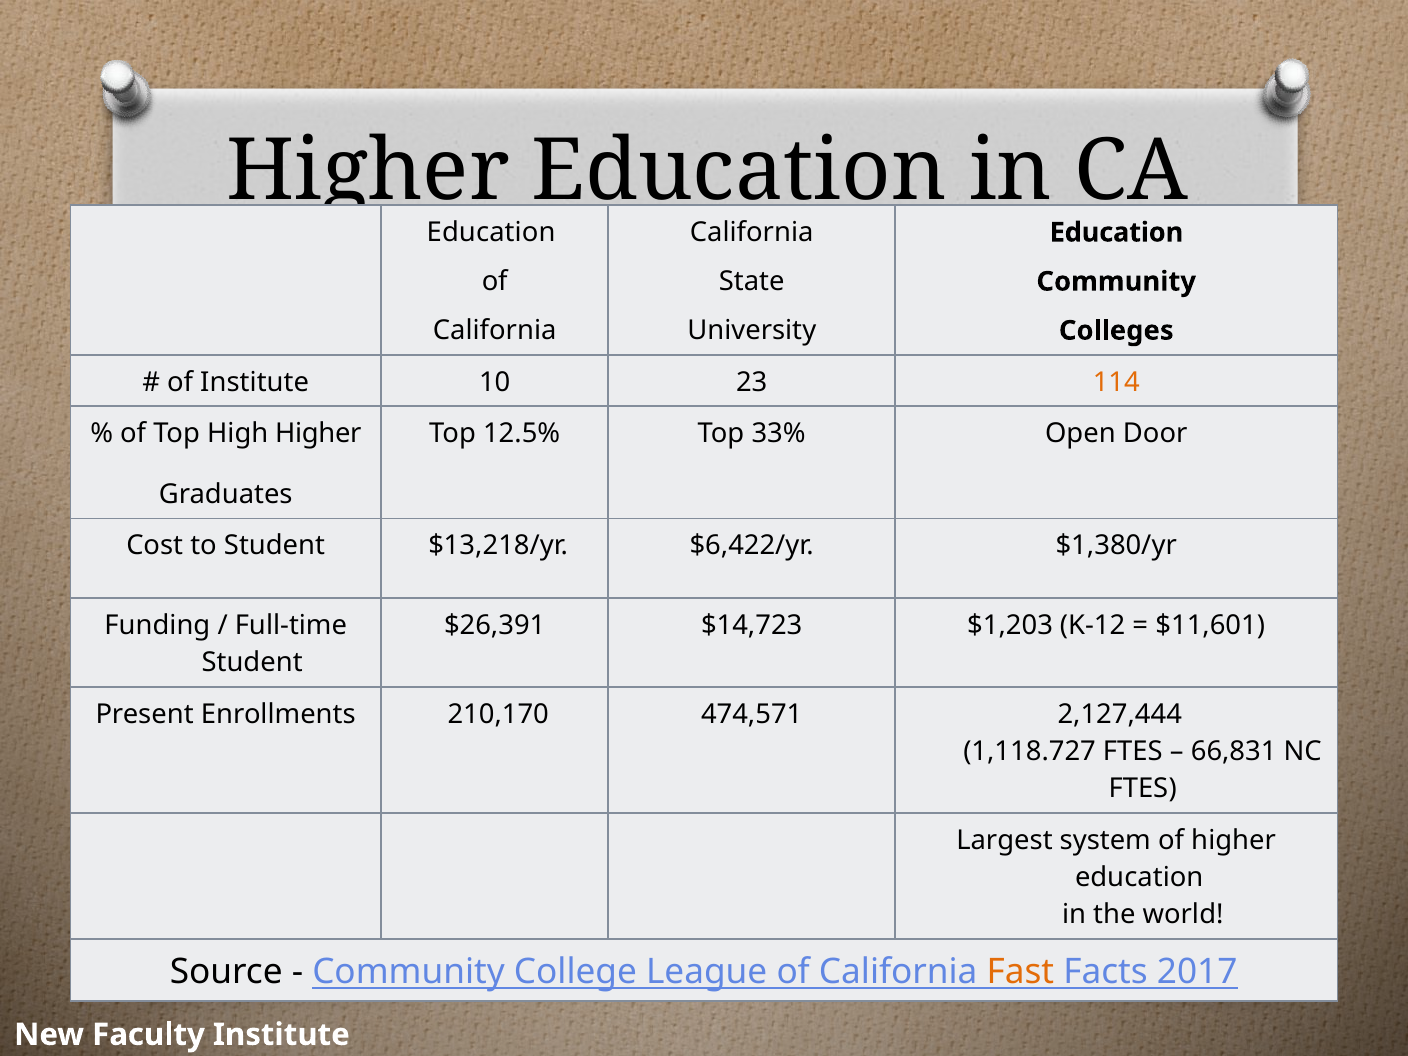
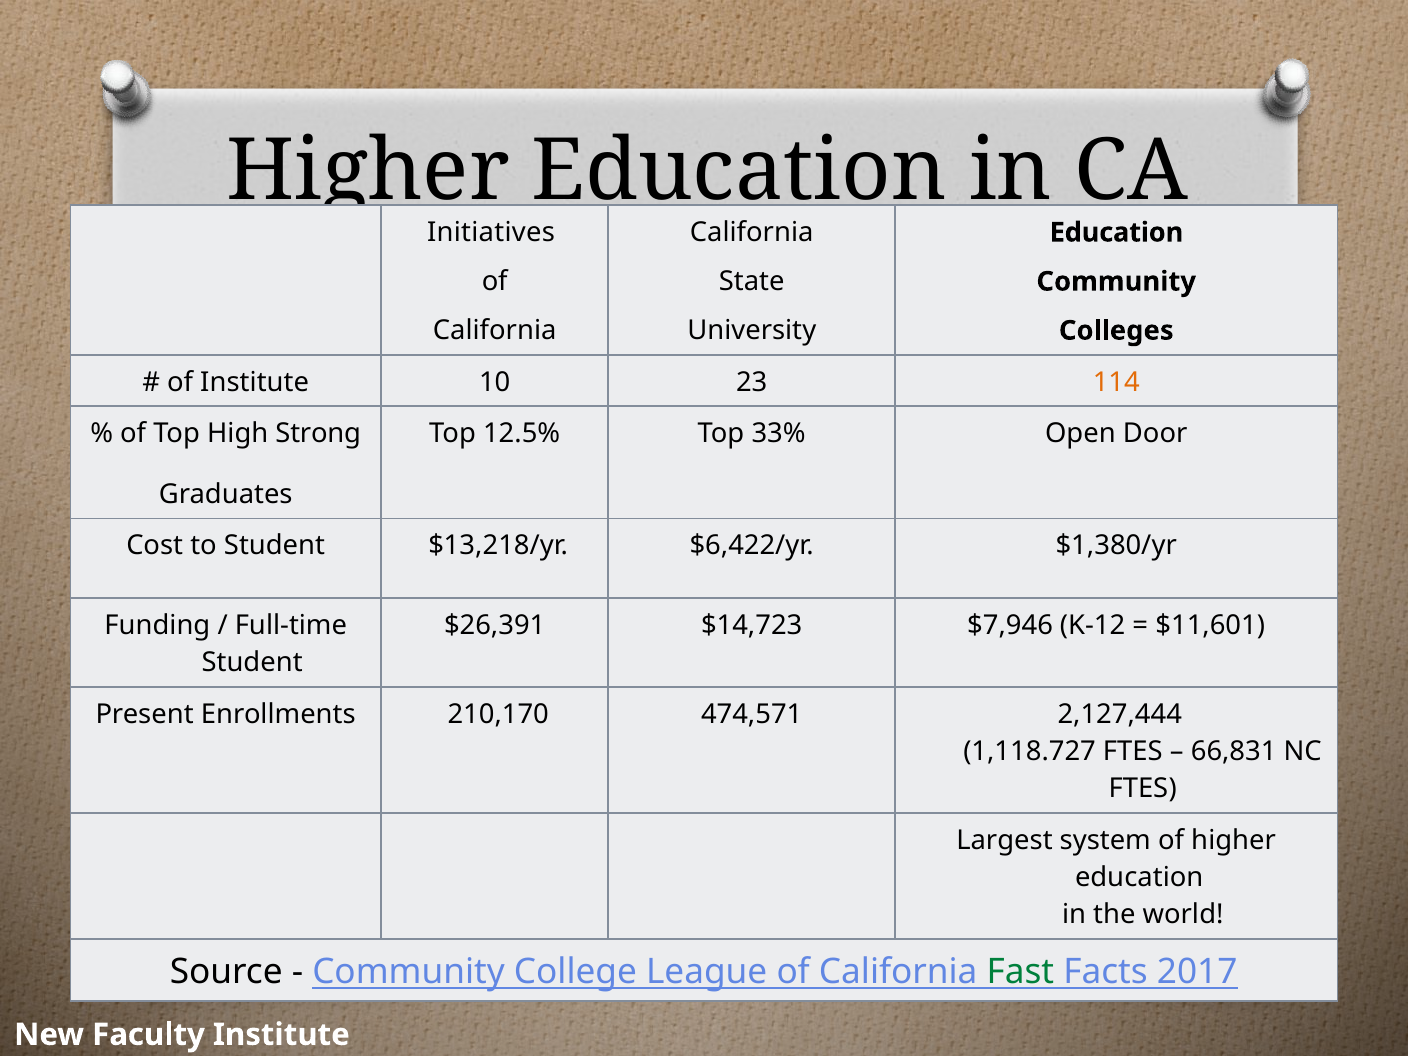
Education at (491, 232): Education -> Initiatives
High Higher: Higher -> Strong
$1,203: $1,203 -> $7,946
Fast colour: orange -> green
